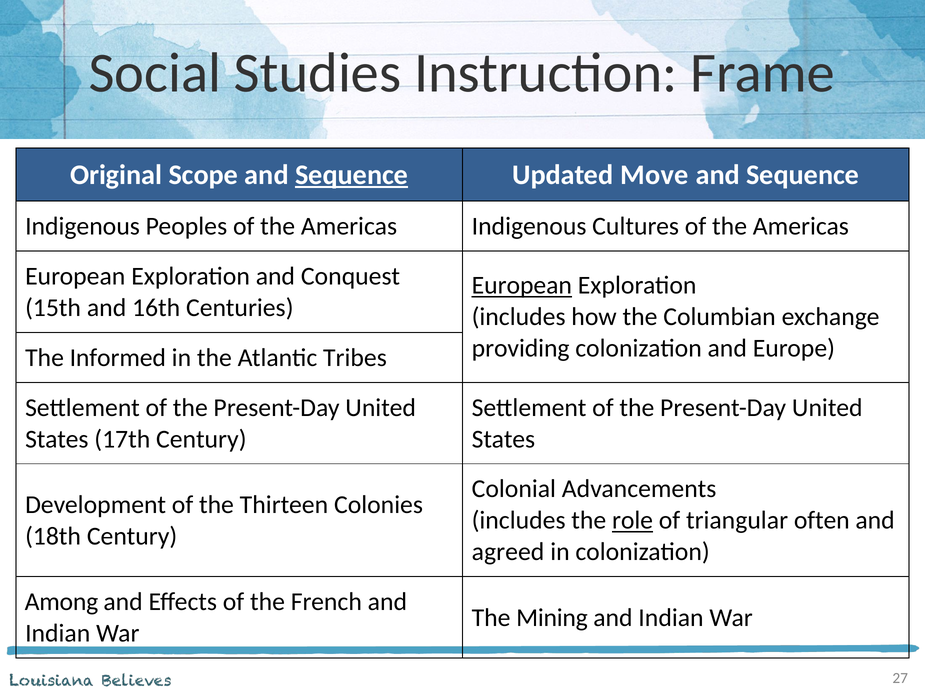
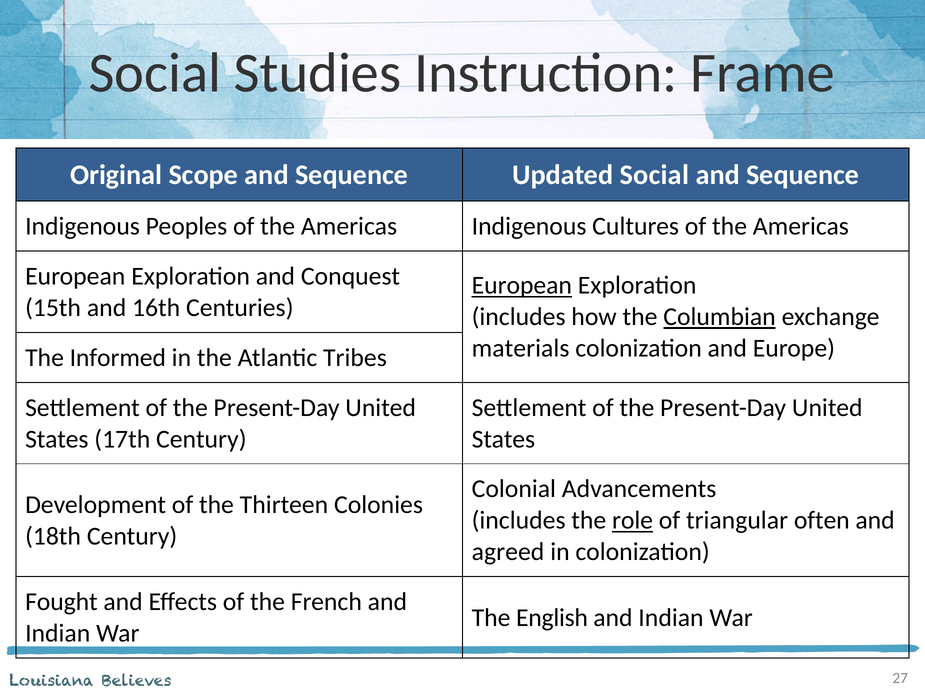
Sequence at (352, 175) underline: present -> none
Updated Move: Move -> Social
Columbian underline: none -> present
providing: providing -> materials
Among: Among -> Fought
Mining: Mining -> English
